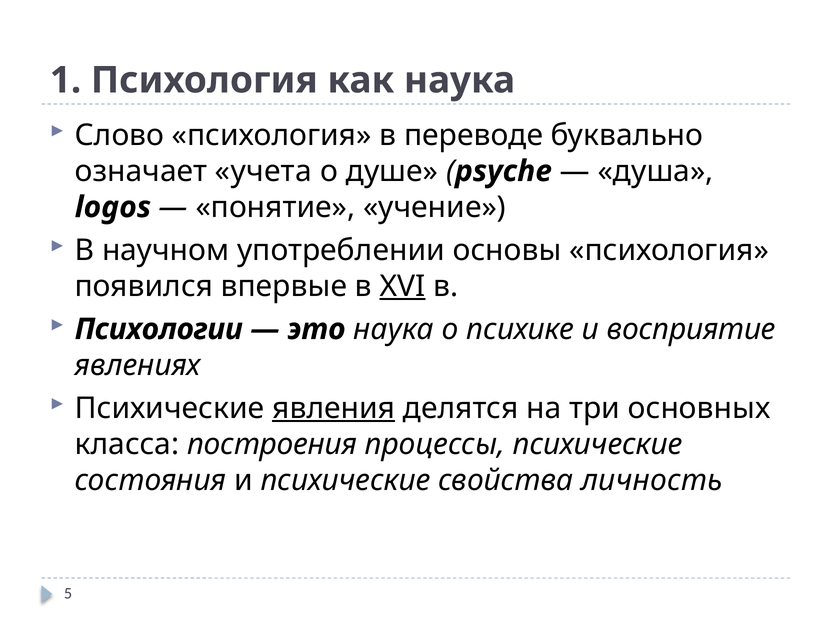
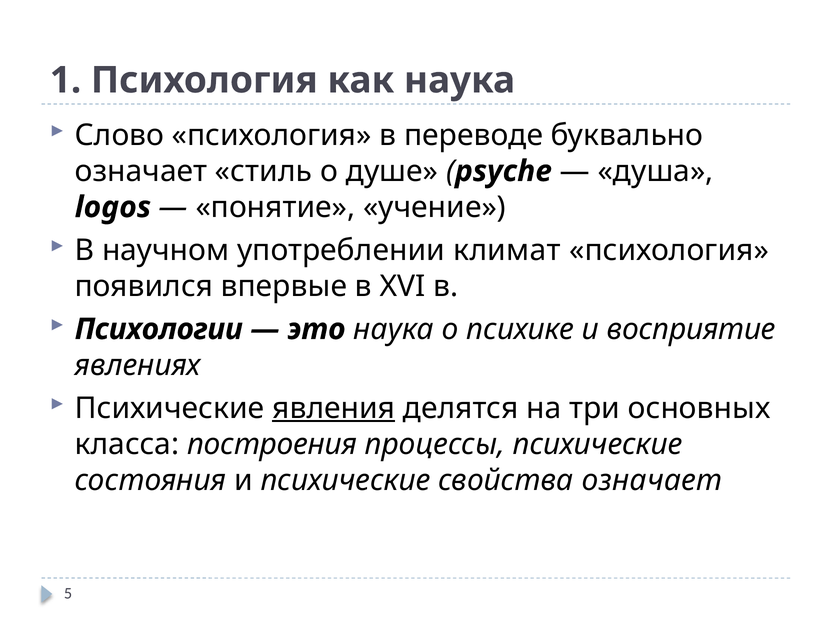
учета: учета -> стиль
основы: основы -> климат
XVI underline: present -> none
свойства личность: личность -> означает
